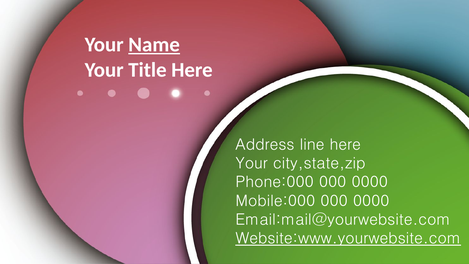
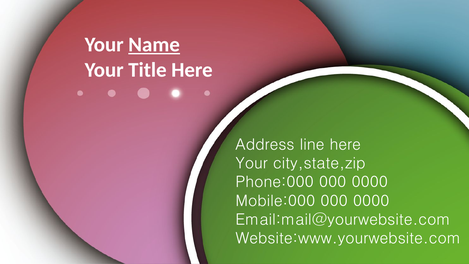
Website:www.yourwebsite.com underline: present -> none
